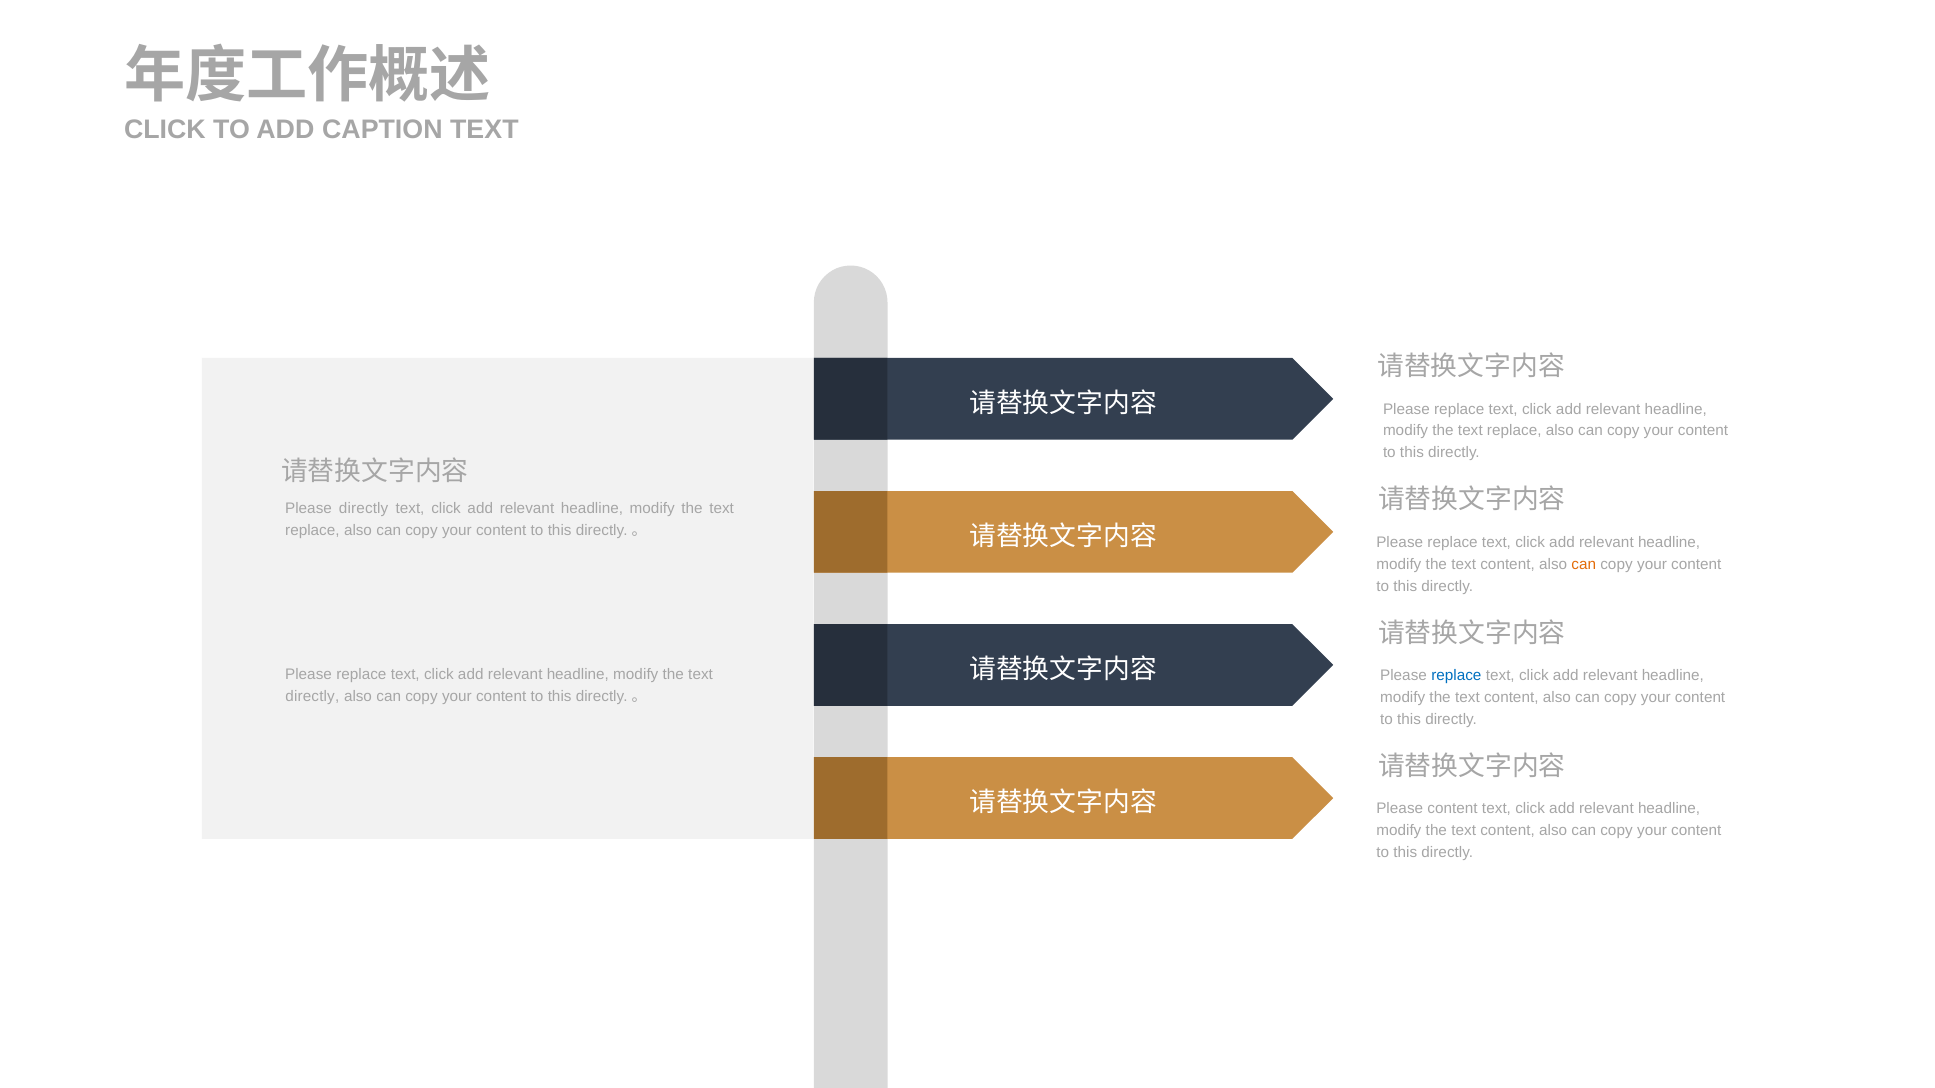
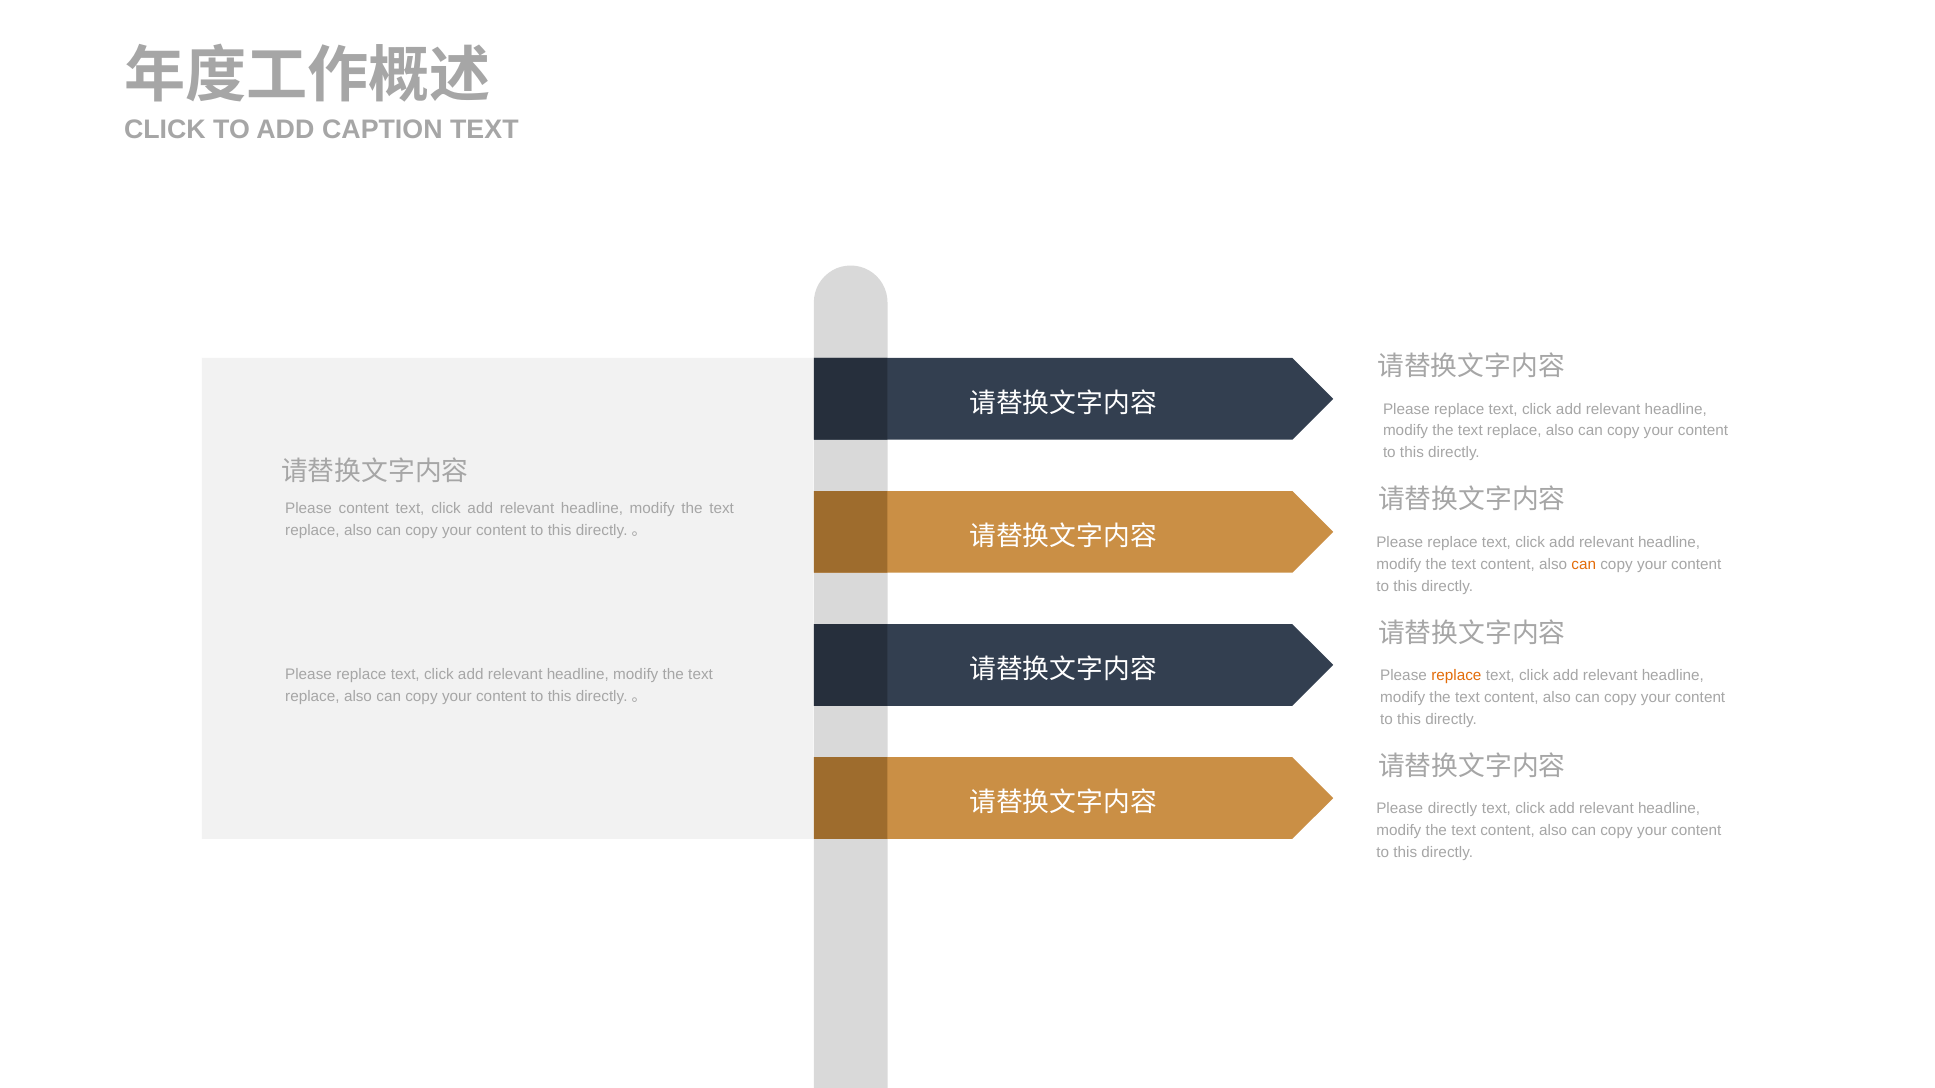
Please directly: directly -> content
replace at (1456, 675) colour: blue -> orange
directly at (312, 697): directly -> replace
Please content: content -> directly
